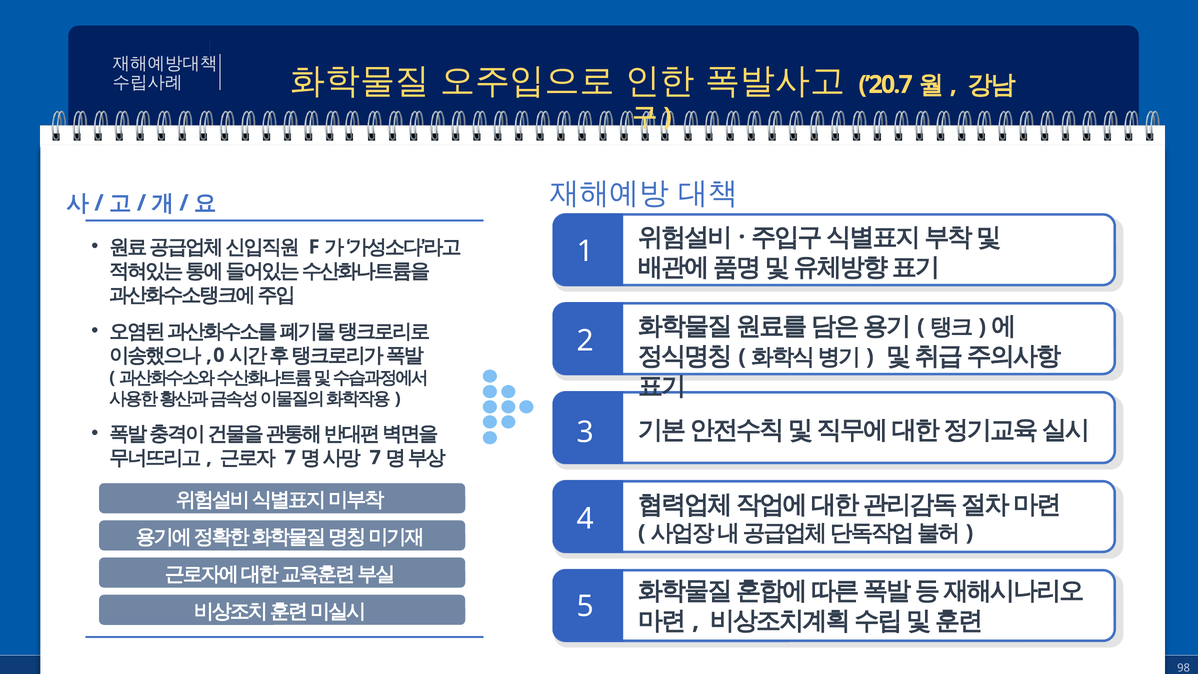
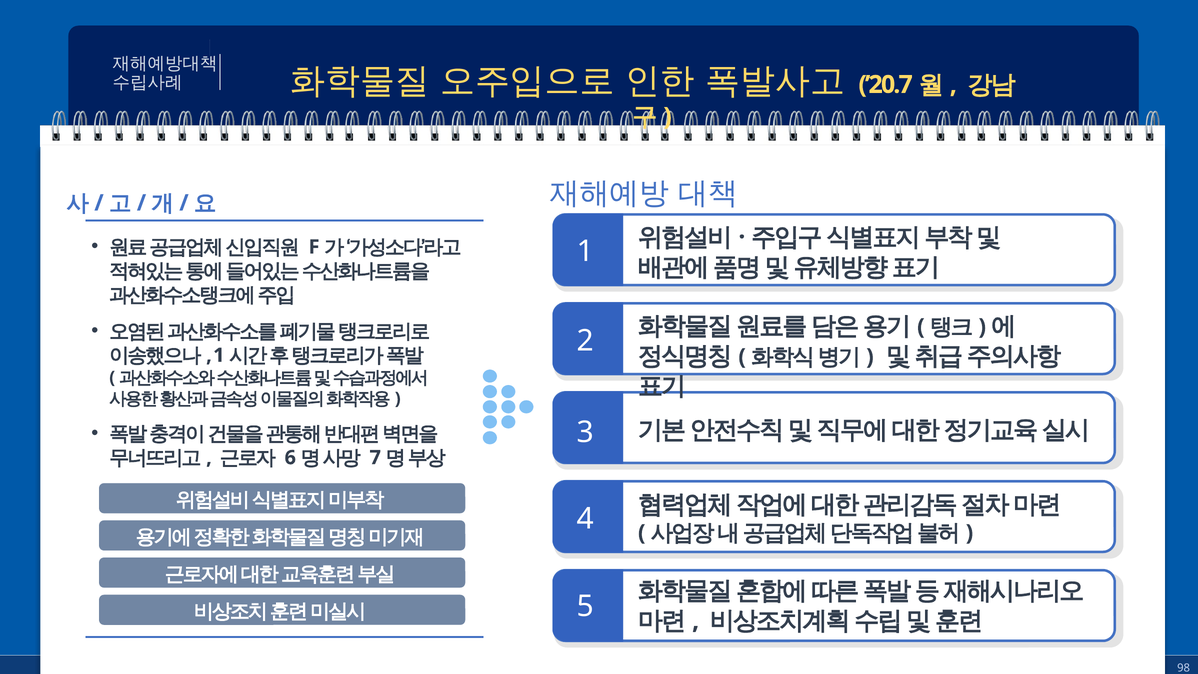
0 at (219, 355): 0 -> 1
7 at (290, 458): 7 -> 6
